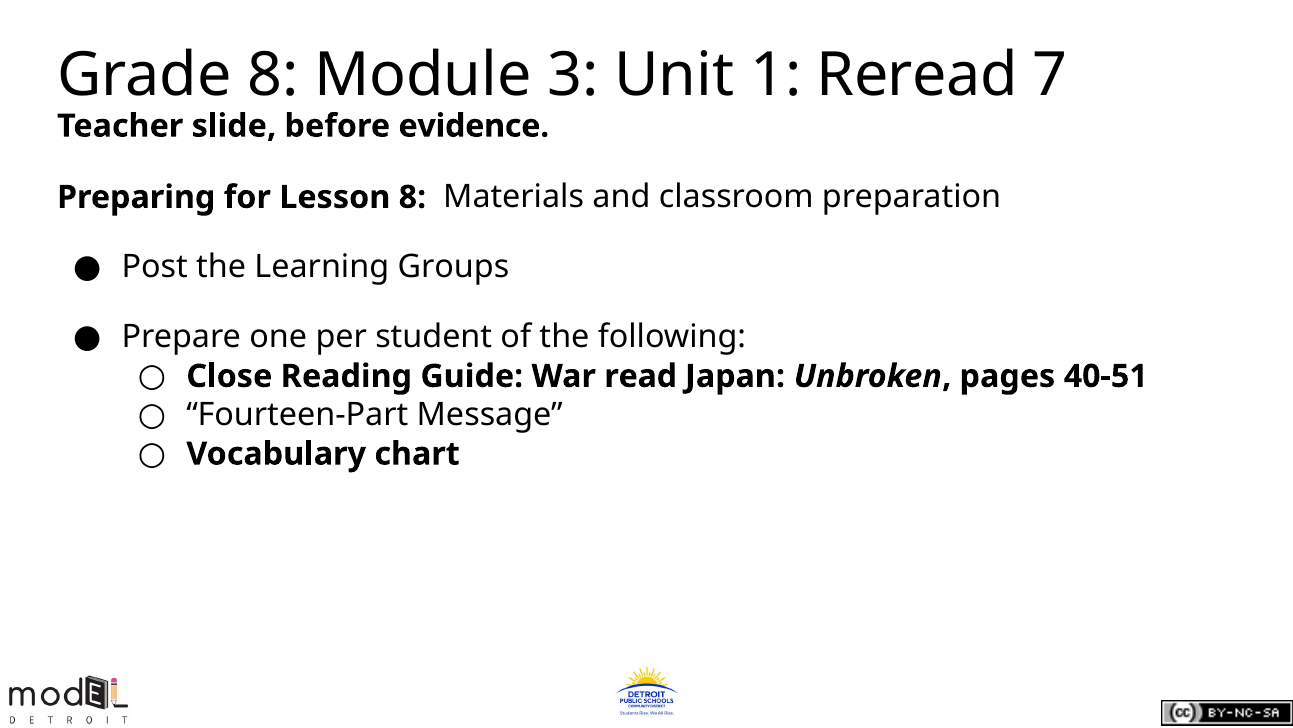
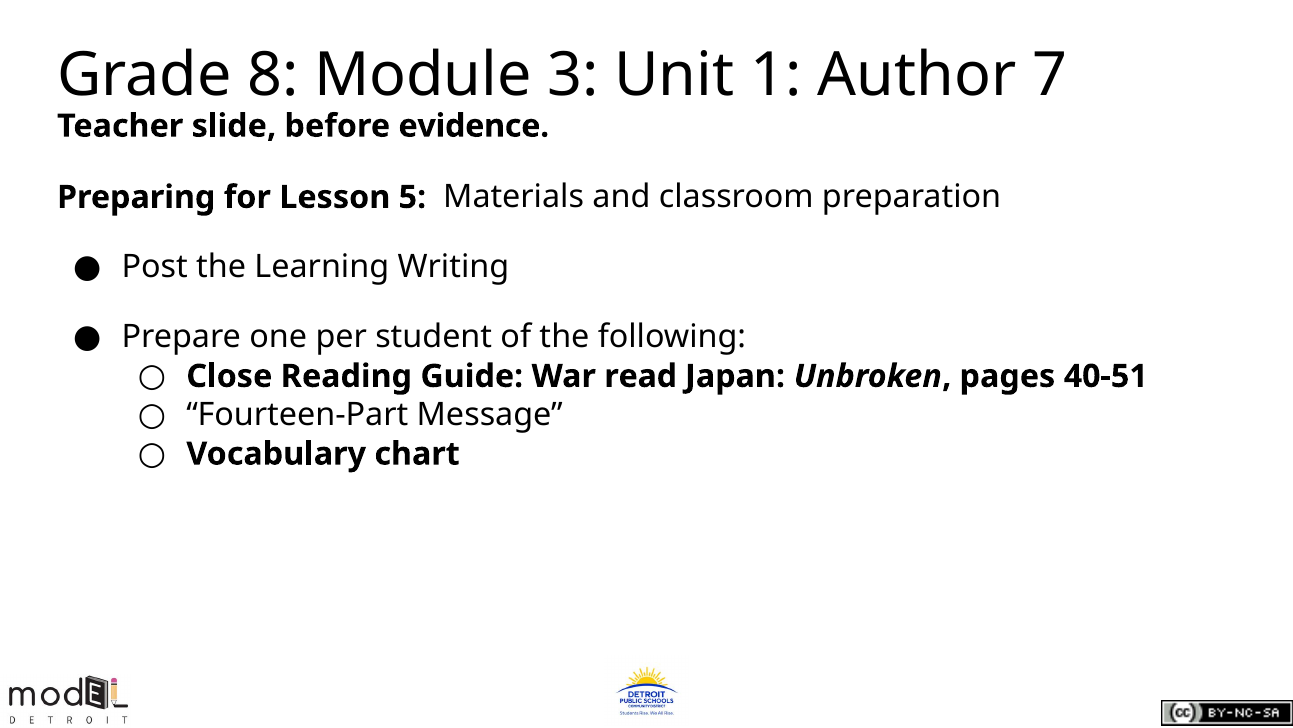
Reread: Reread -> Author
Lesson 8: 8 -> 5
Groups: Groups -> Writing
